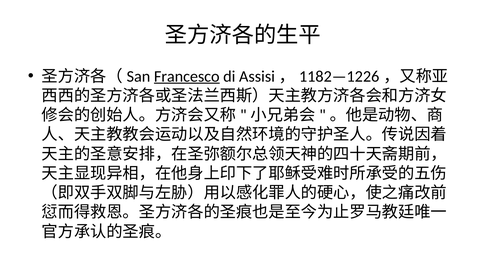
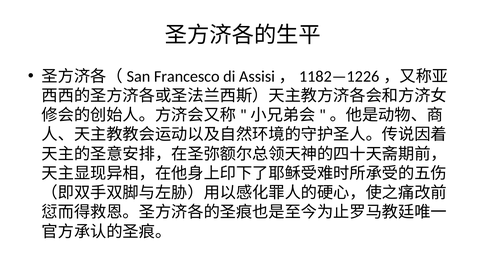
Francesco underline: present -> none
